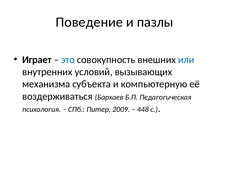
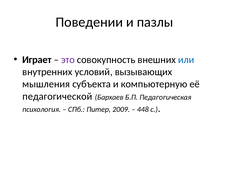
Поведение: Поведение -> Поведении
это colour: blue -> purple
механизма: механизма -> мышления
воздерживаться: воздерживаться -> педагогической
